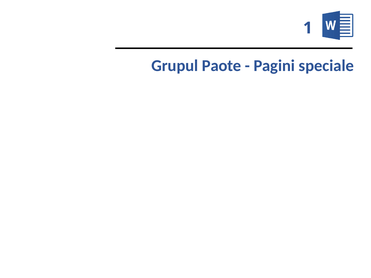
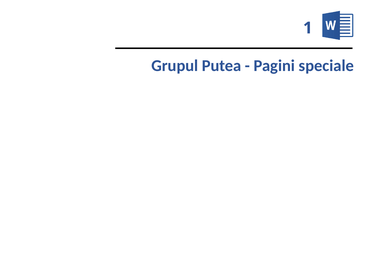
Paote: Paote -> Putea
